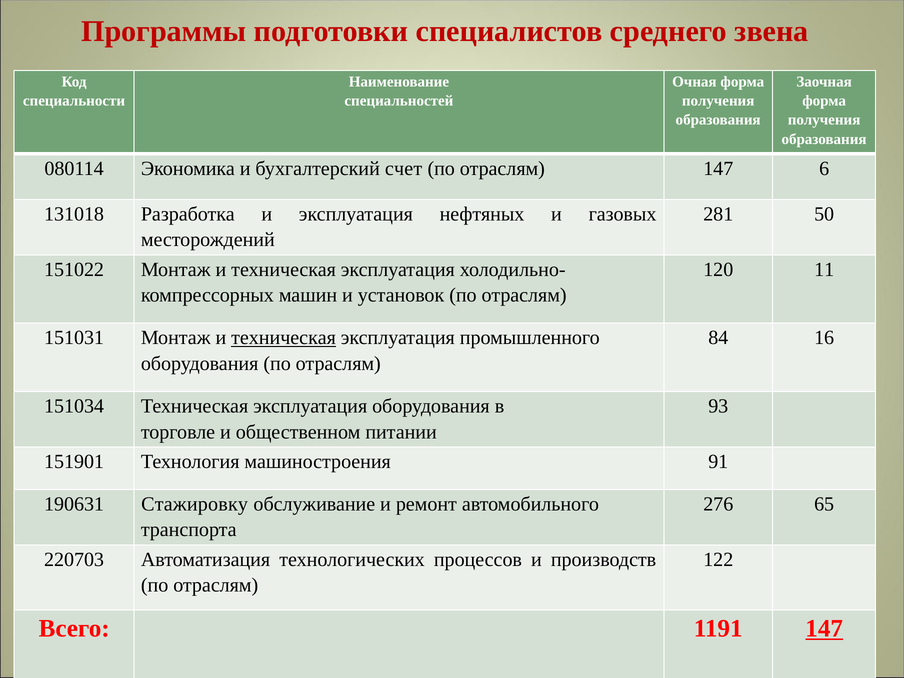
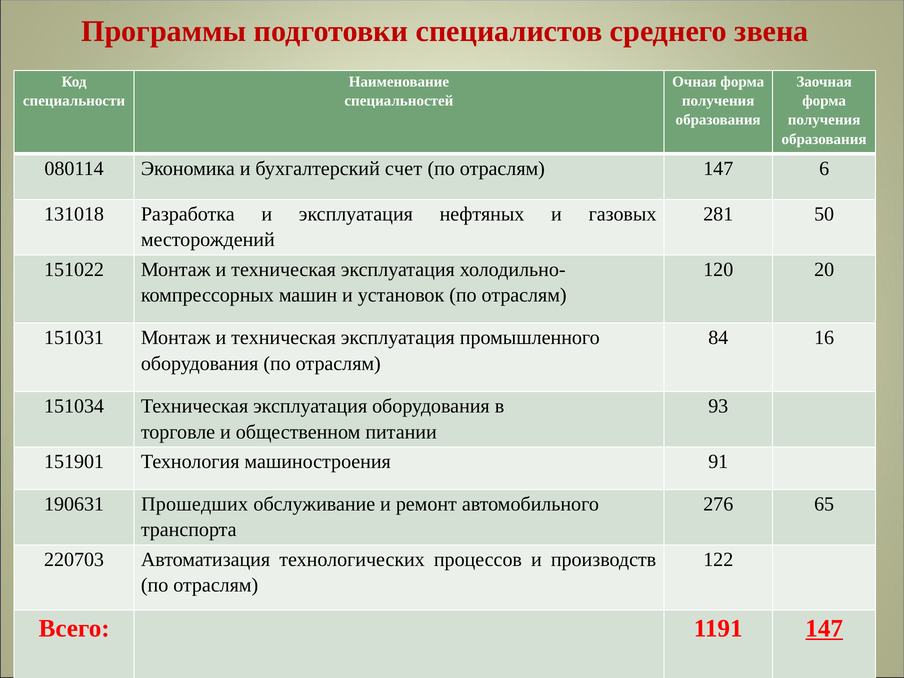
11: 11 -> 20
техническая at (284, 338) underline: present -> none
Стажировку: Стажировку -> Прошедших
